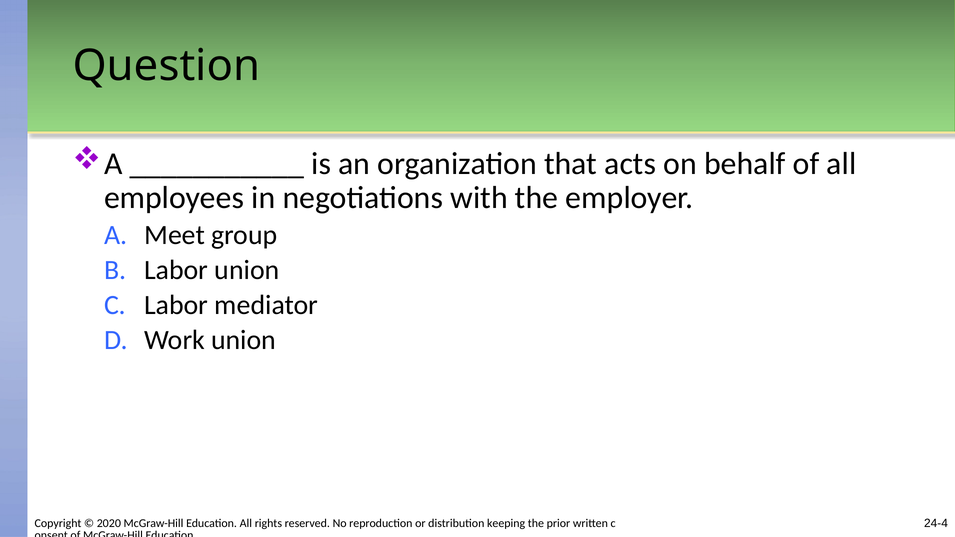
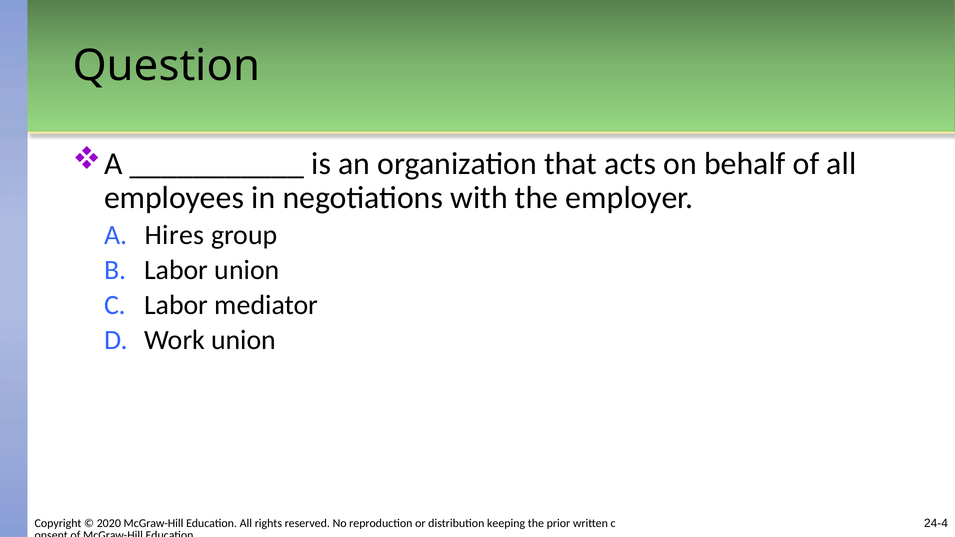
Meet: Meet -> Hires
